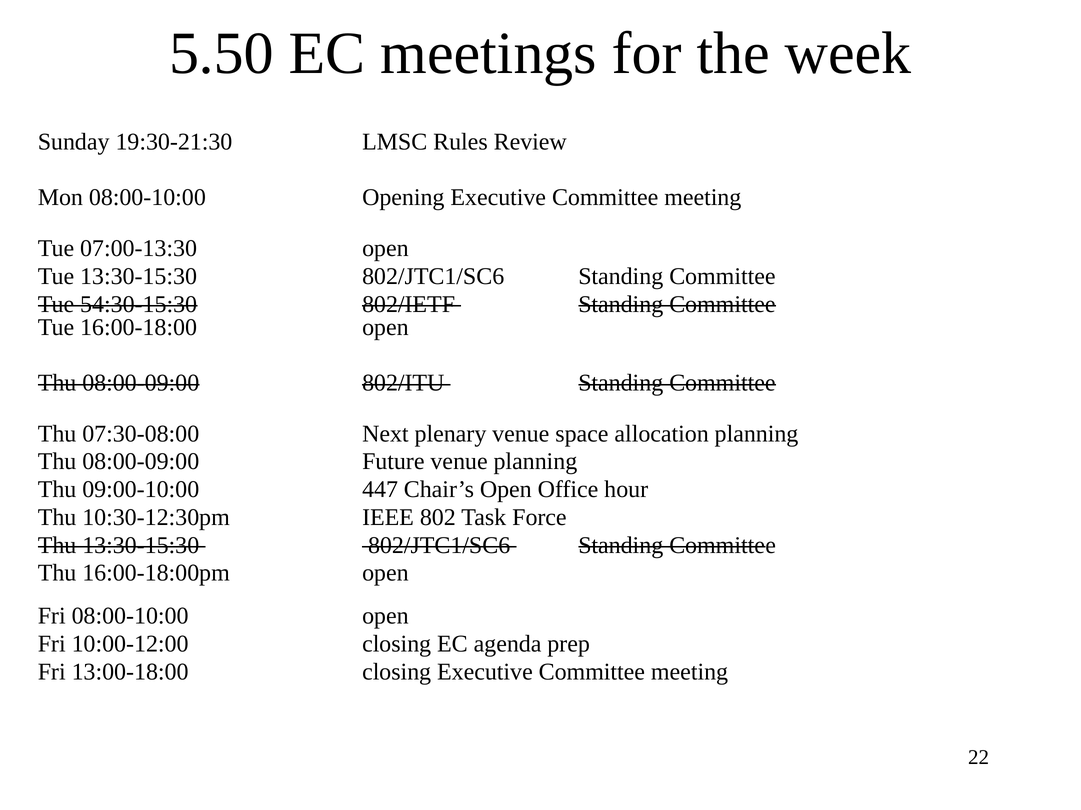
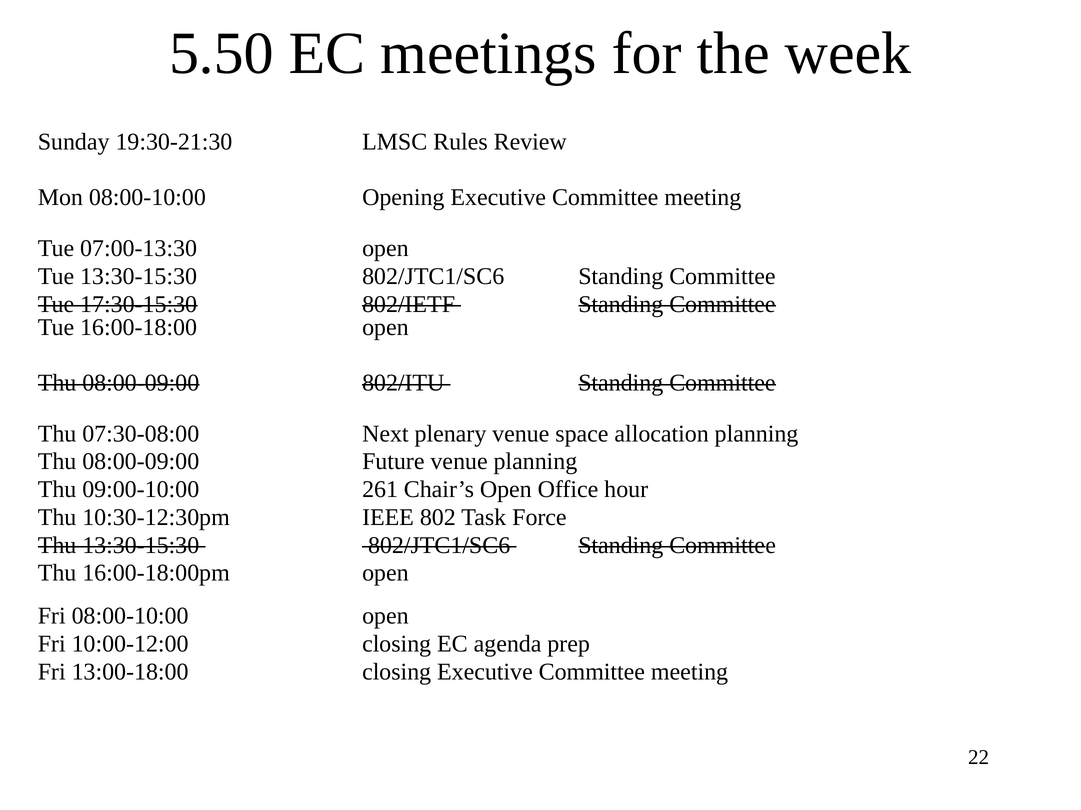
54:30-15:30: 54:30-15:30 -> 17:30-15:30
447: 447 -> 261
